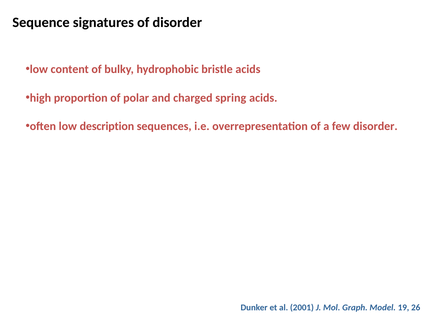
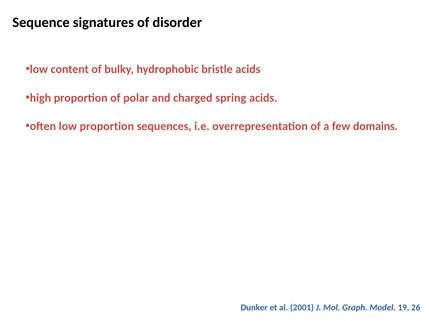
low description: description -> proportion
few disorder: disorder -> domains
